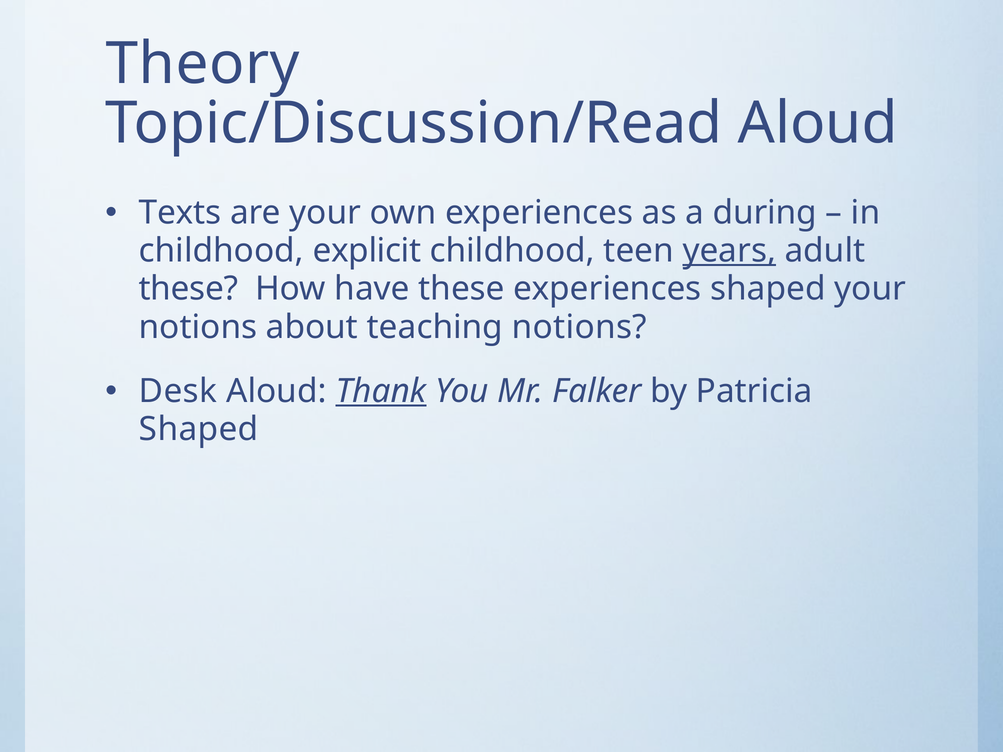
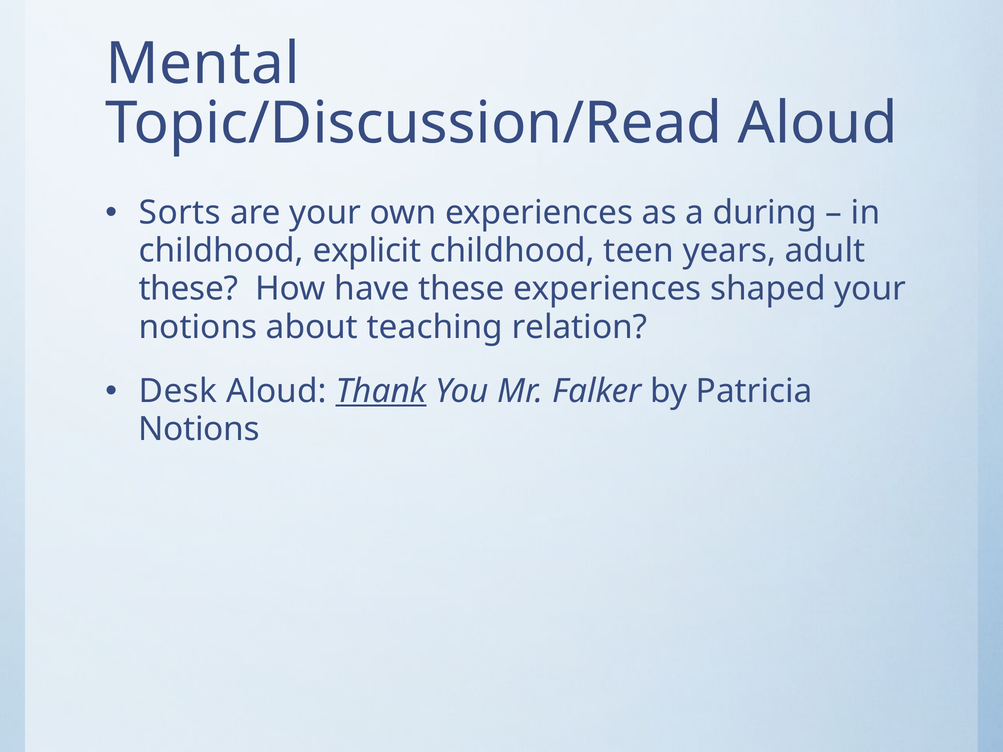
Theory: Theory -> Mental
Texts: Texts -> Sorts
years underline: present -> none
teaching notions: notions -> relation
Shaped at (199, 429): Shaped -> Notions
